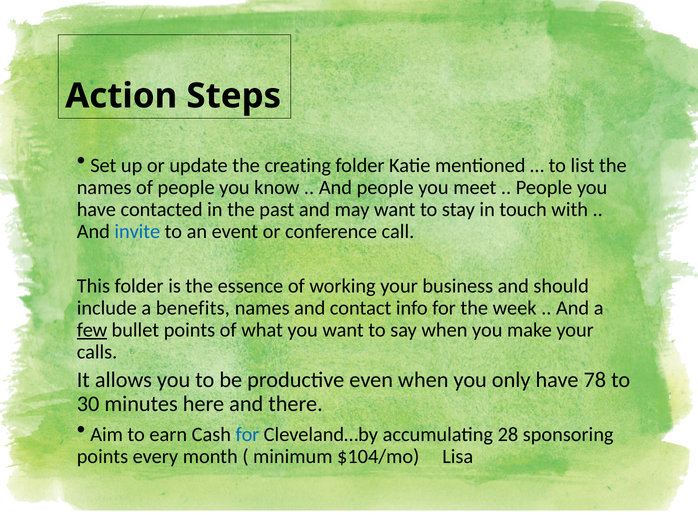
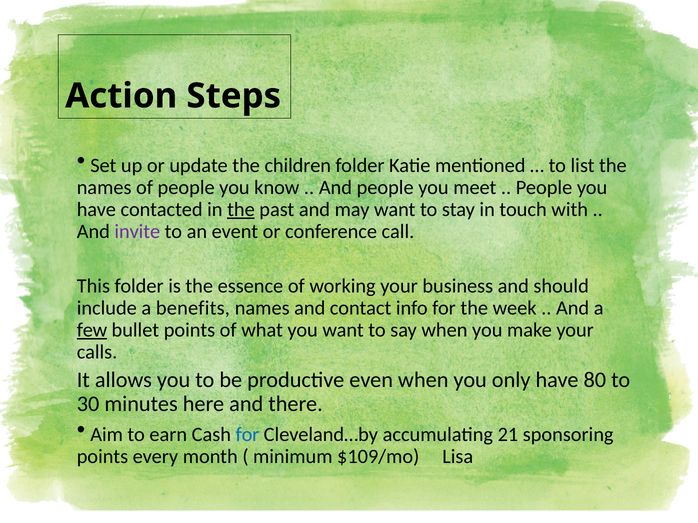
creating: creating -> children
the at (241, 210) underline: none -> present
invite colour: blue -> purple
78: 78 -> 80
28: 28 -> 21
$104/mo: $104/mo -> $109/mo
